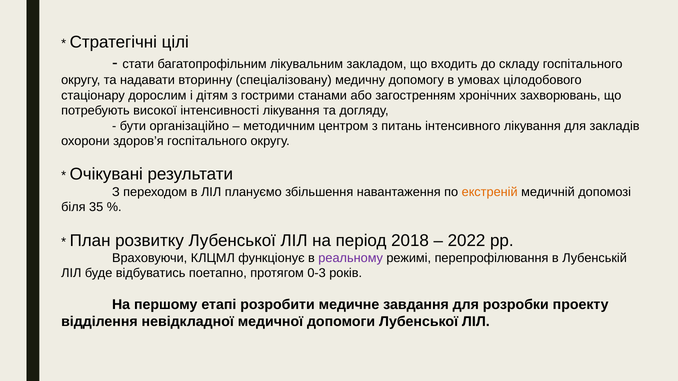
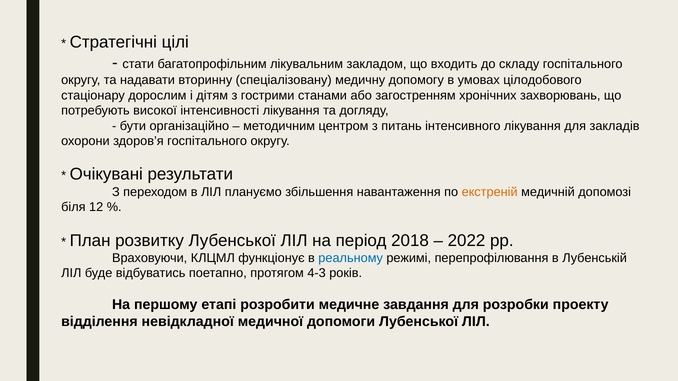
35: 35 -> 12
реальному colour: purple -> blue
0-3: 0-3 -> 4-3
